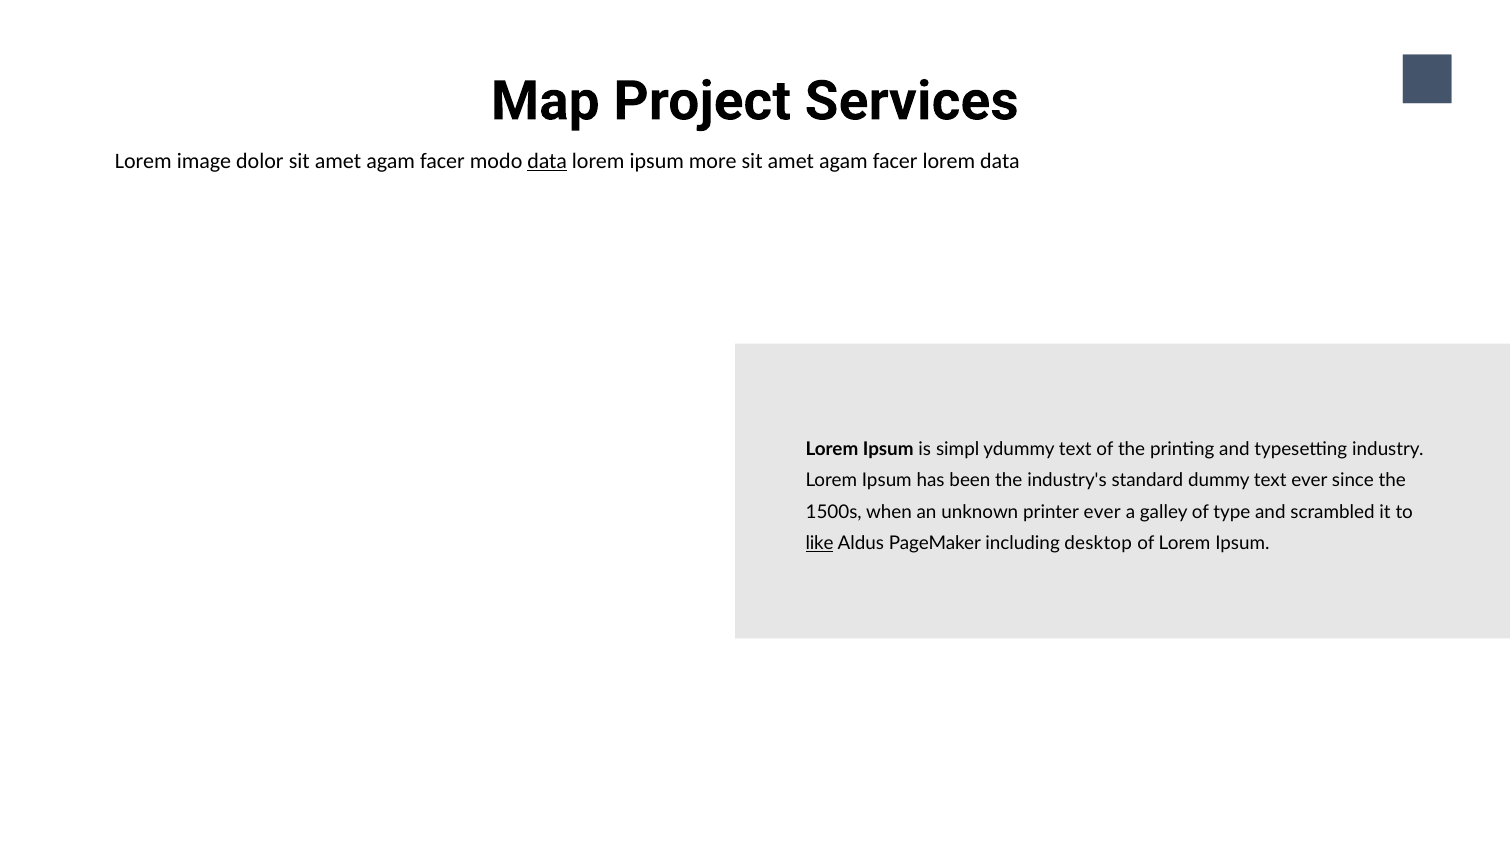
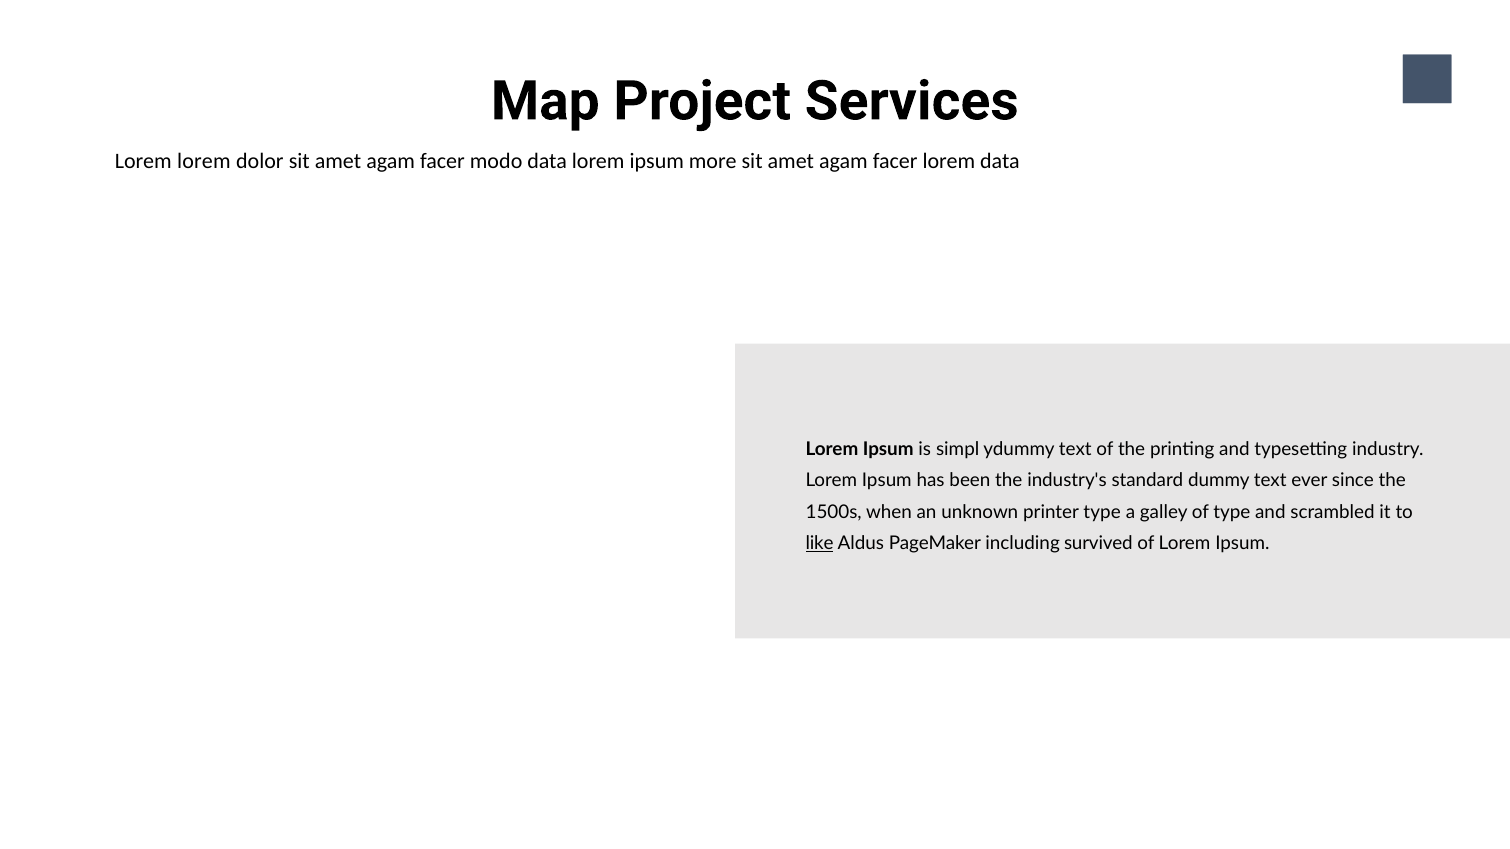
Lorem image: image -> lorem
data at (547, 161) underline: present -> none
printer ever: ever -> type
desktop: desktop -> survived
